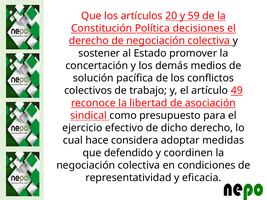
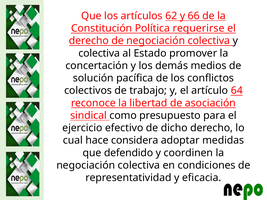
20: 20 -> 62
59: 59 -> 66
decisiones: decisiones -> requerirse
sostener at (99, 53): sostener -> colectiva
49: 49 -> 64
